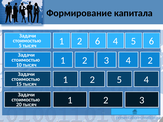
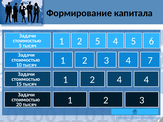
2 6: 6 -> 5
4 2: 2 -> 7
2 5: 5 -> 4
